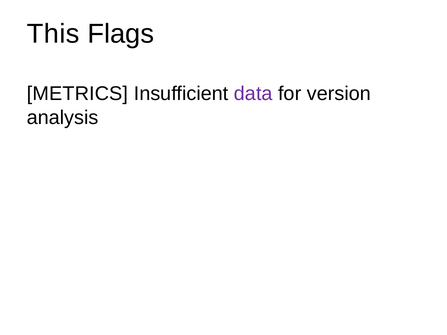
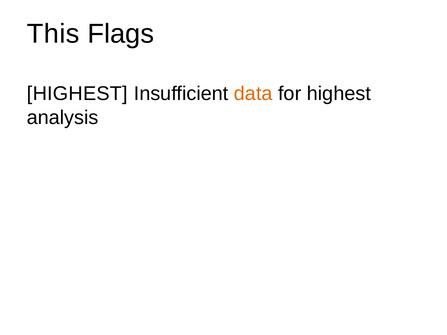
METRICS at (77, 94): METRICS -> HIGHEST
data colour: purple -> orange
for version: version -> highest
